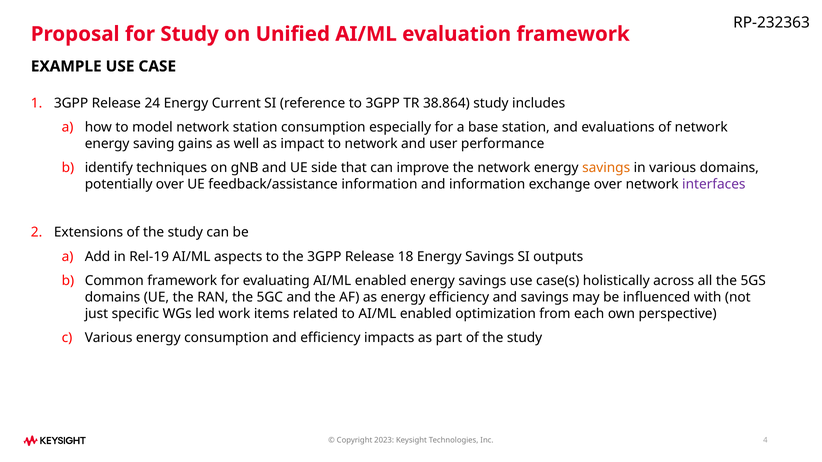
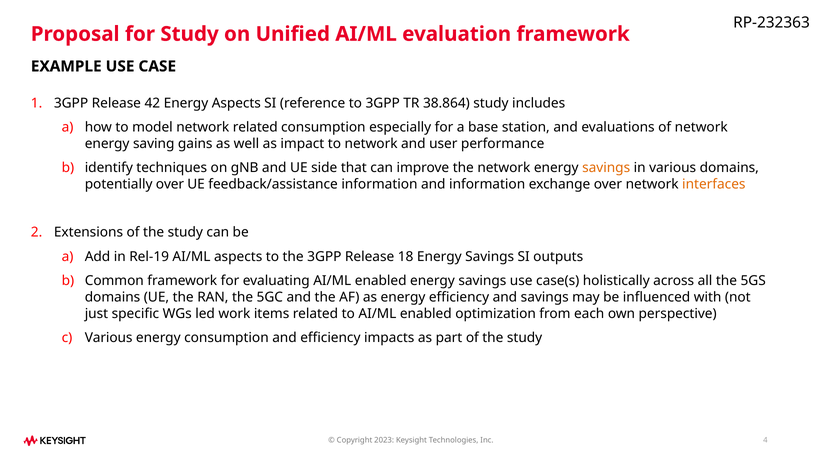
24: 24 -> 42
Energy Current: Current -> Aspects
network station: station -> related
interfaces colour: purple -> orange
